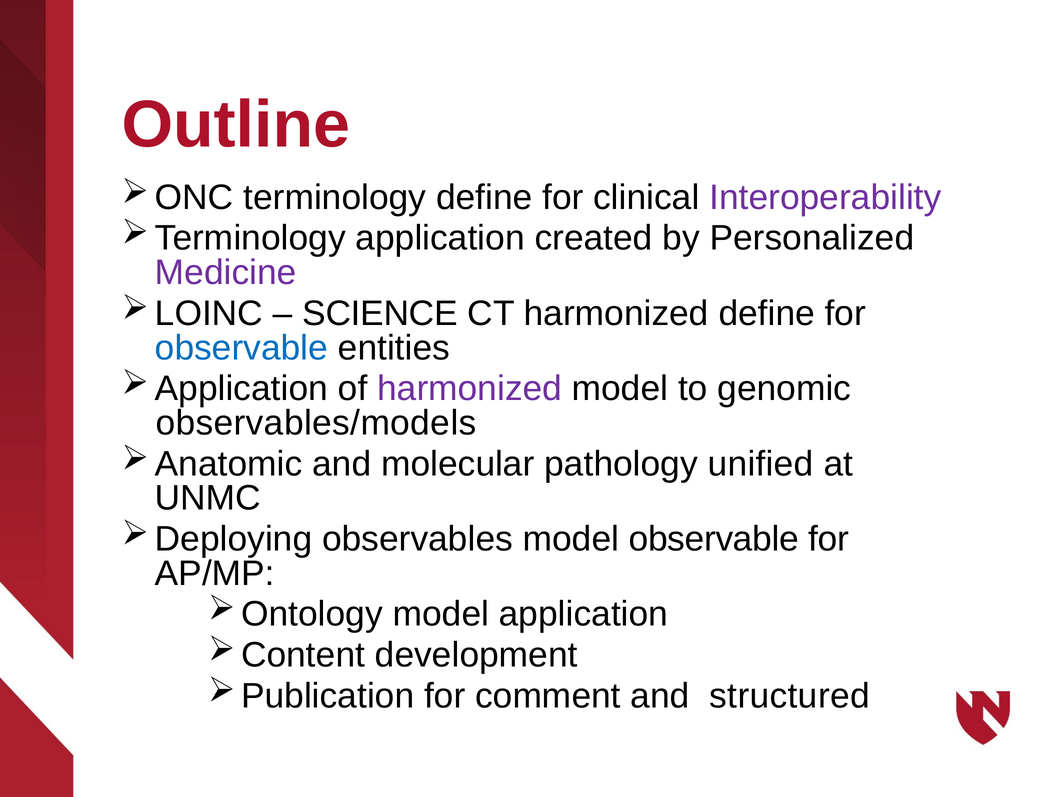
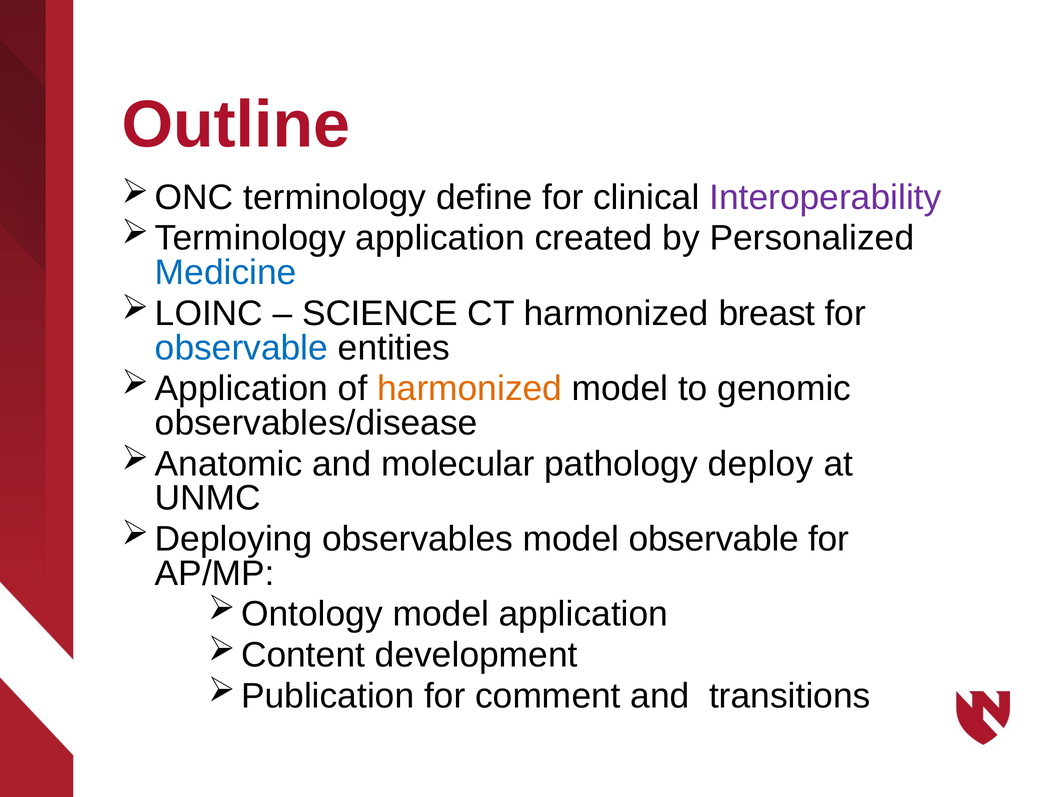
Medicine colour: purple -> blue
harmonized define: define -> breast
harmonized at (470, 388) colour: purple -> orange
observables/models: observables/models -> observables/disease
unified: unified -> deploy
structured: structured -> transitions
